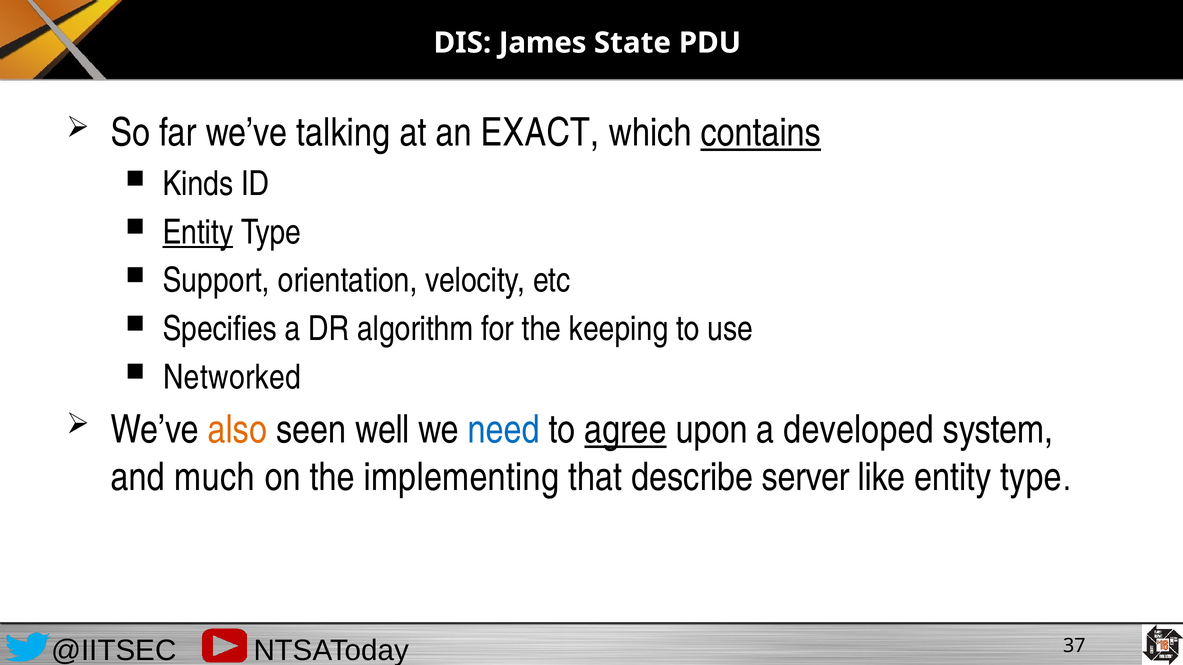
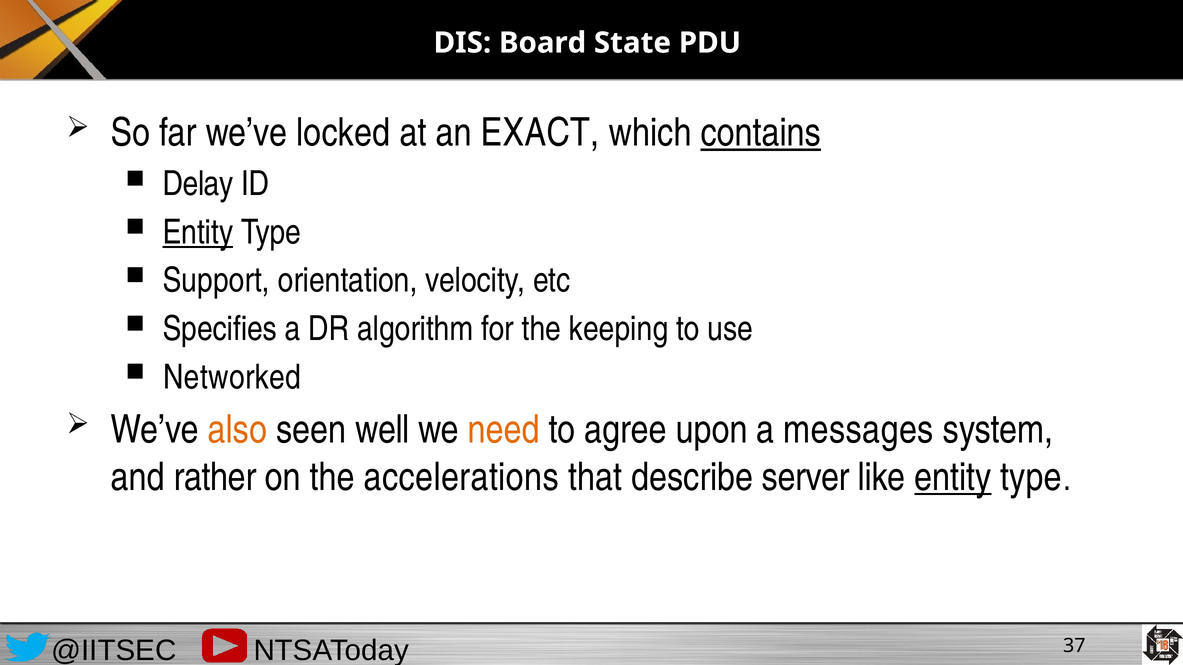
James: James -> Board
talking: talking -> locked
Kinds: Kinds -> Delay
need colour: blue -> orange
agree underline: present -> none
developed: developed -> messages
much: much -> rather
implementing: implementing -> accelerations
entity at (953, 477) underline: none -> present
